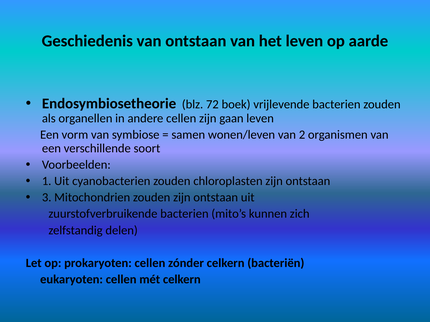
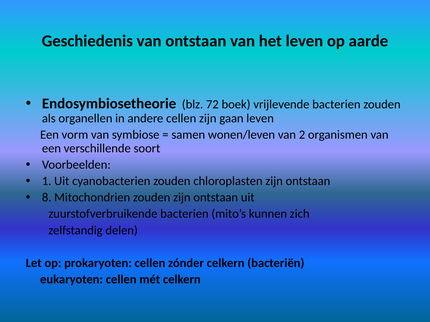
3: 3 -> 8
